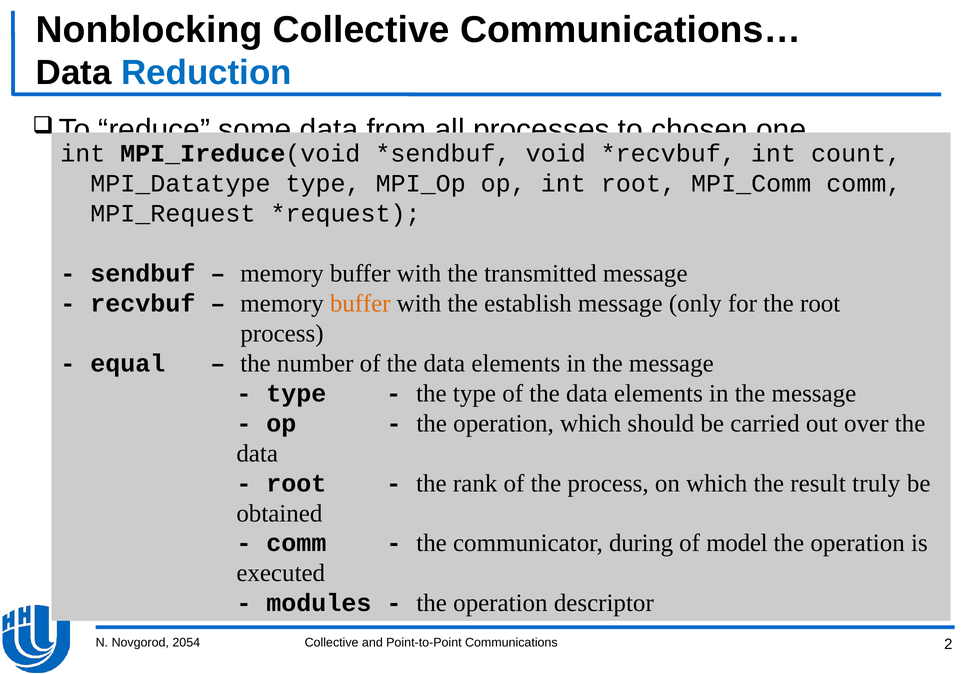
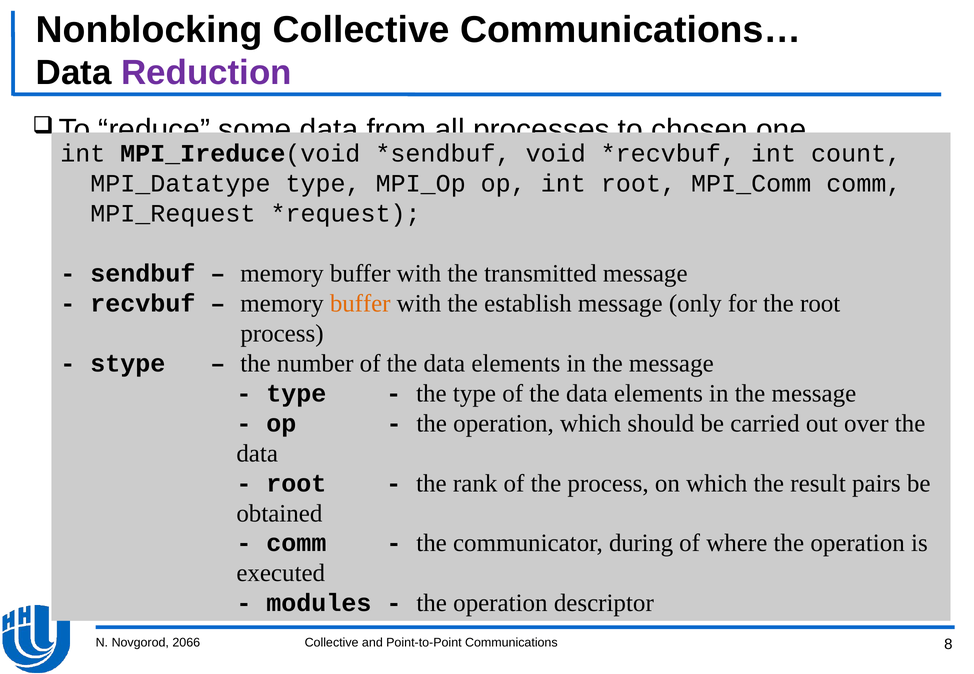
Reduction colour: blue -> purple
equal: equal -> stype
truly: truly -> pairs
model: model -> where
2054: 2054 -> 2066
2: 2 -> 8
